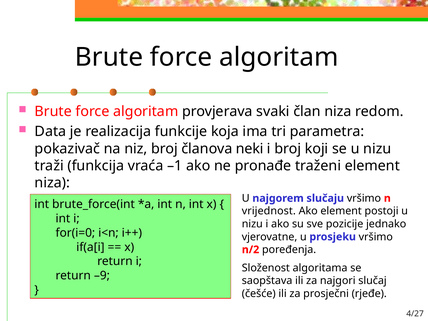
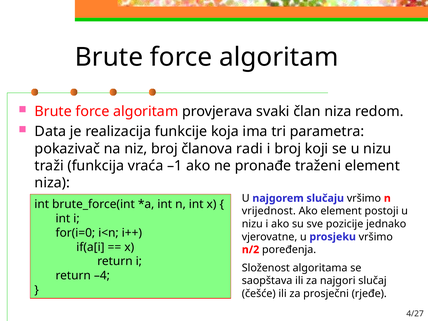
neki: neki -> radi
–9: –9 -> –4
